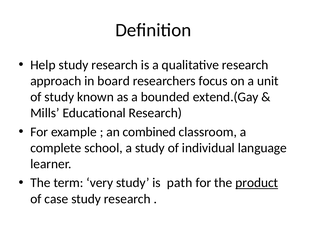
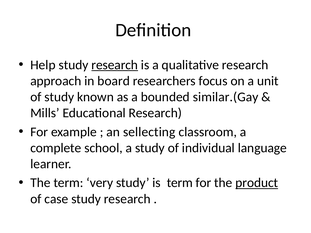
research at (115, 65) underline: none -> present
extend.(Gay: extend.(Gay -> similar.(Gay
combined: combined -> sellecting
is path: path -> term
